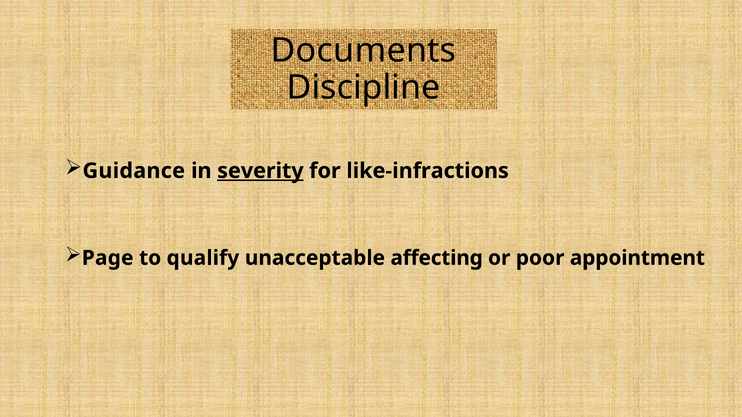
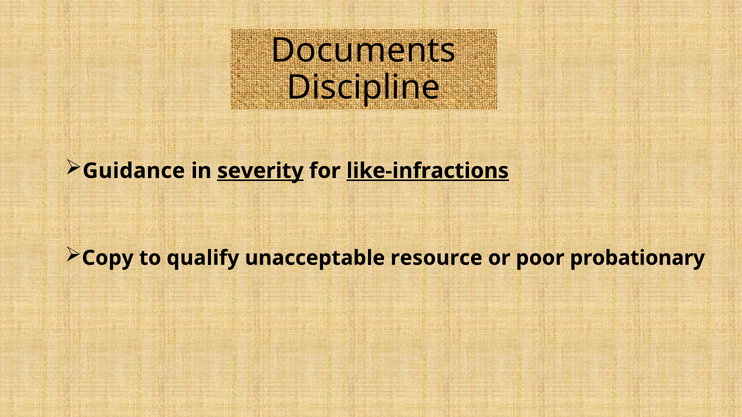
like-infractions underline: none -> present
Page: Page -> Copy
affecting: affecting -> resource
appointment: appointment -> probationary
